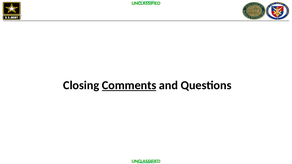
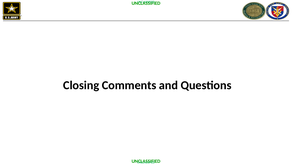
Comments underline: present -> none
